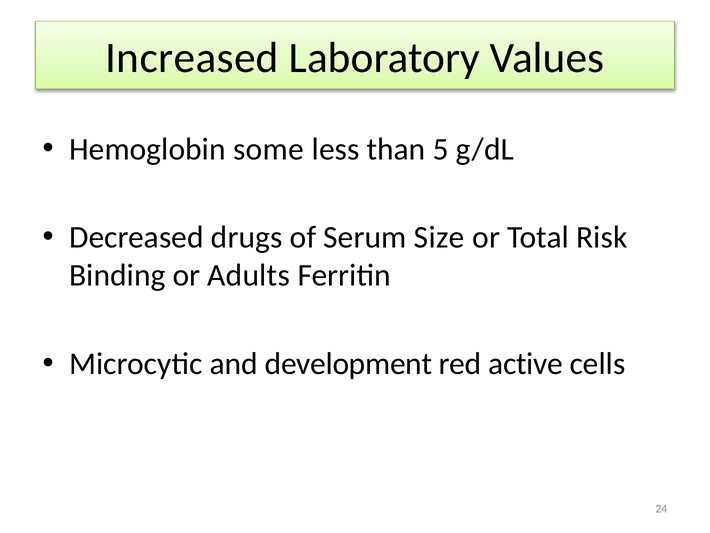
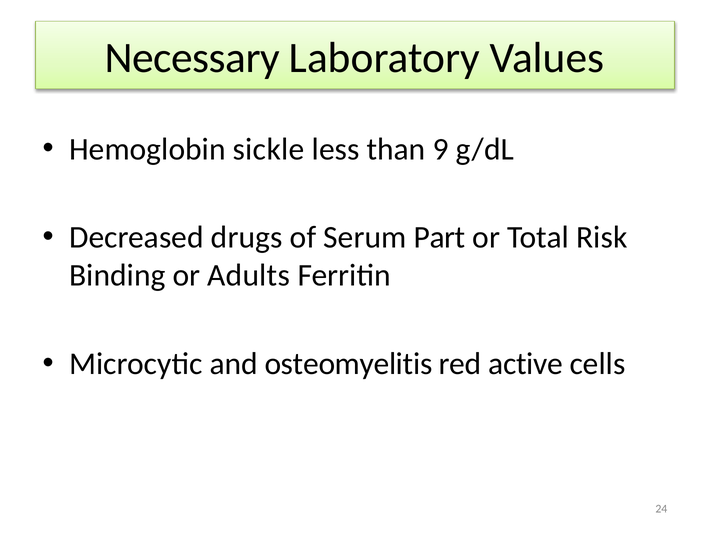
Increased: Increased -> Necessary
some: some -> sickle
5: 5 -> 9
Size: Size -> Part
development: development -> osteomyelitis
